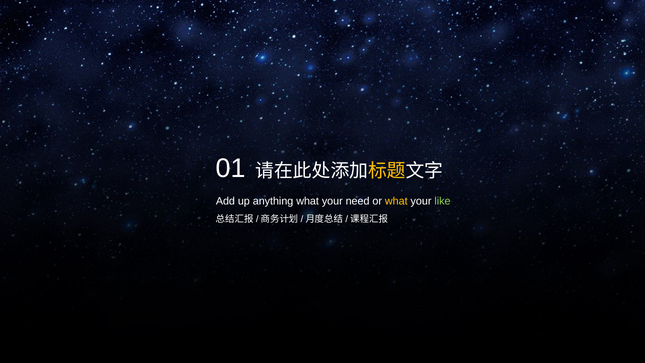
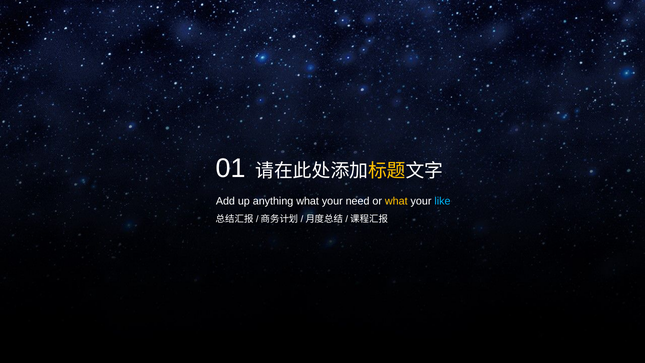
like colour: light green -> light blue
